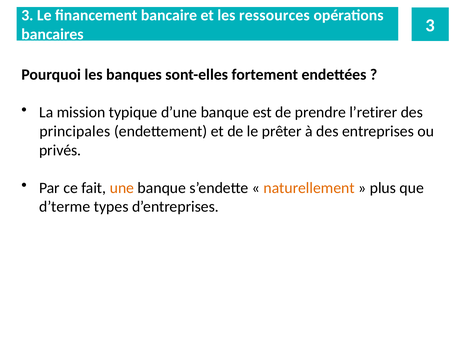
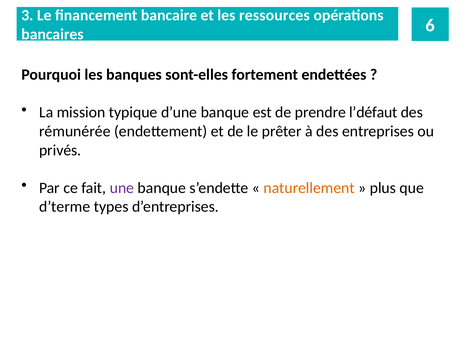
bancaires 3: 3 -> 6
l’retirer: l’retirer -> l’défaut
principales: principales -> rémunérée
une colour: orange -> purple
